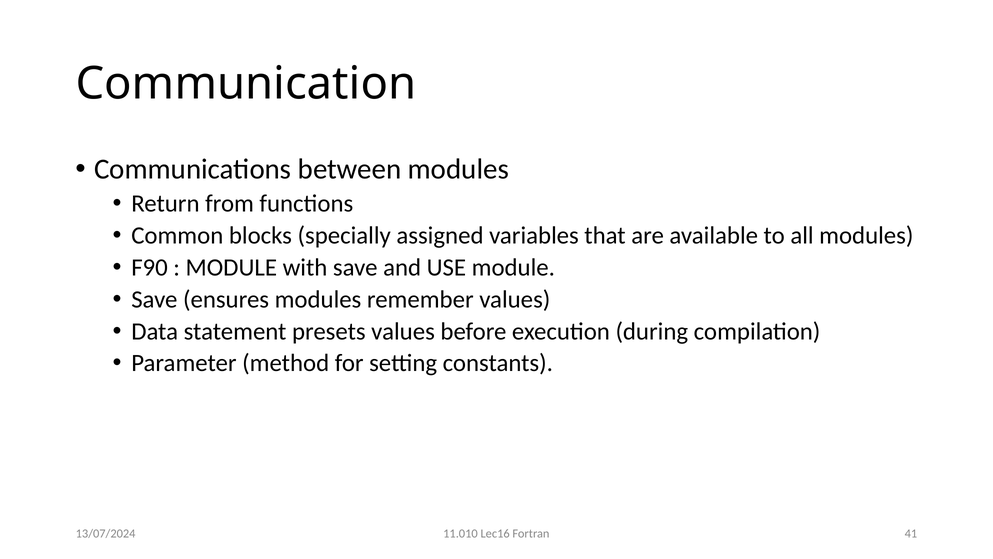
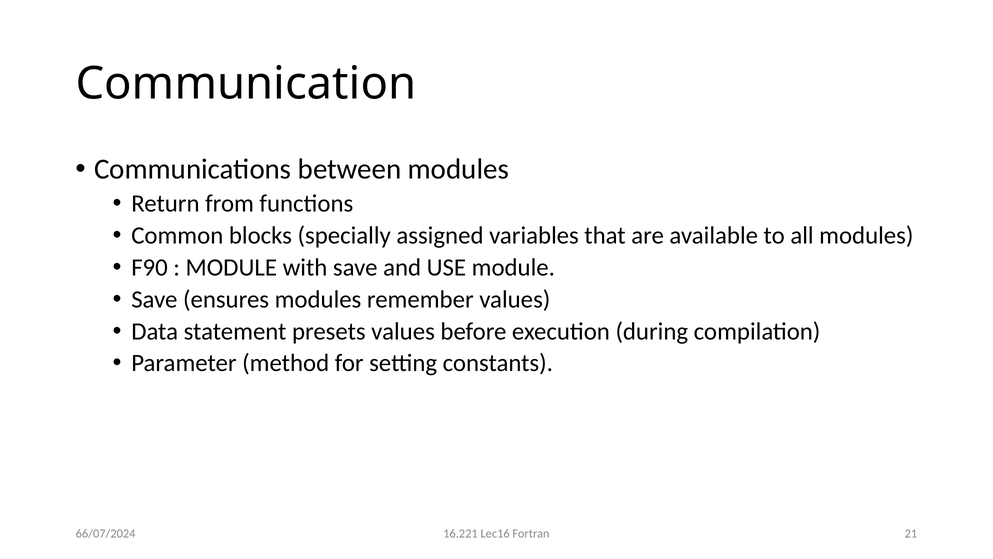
11.010: 11.010 -> 16.221
41: 41 -> 21
13/07/2024: 13/07/2024 -> 66/07/2024
